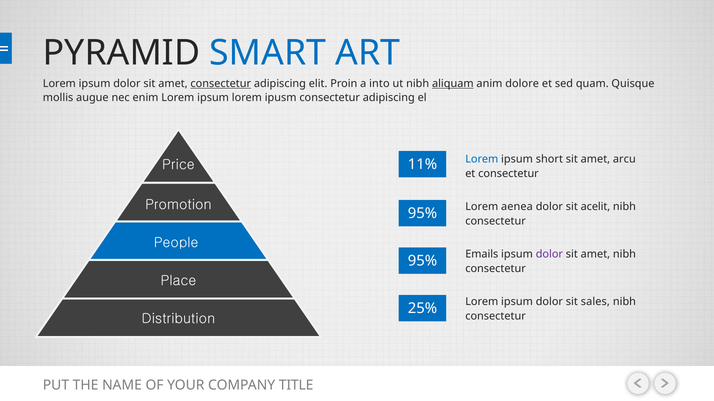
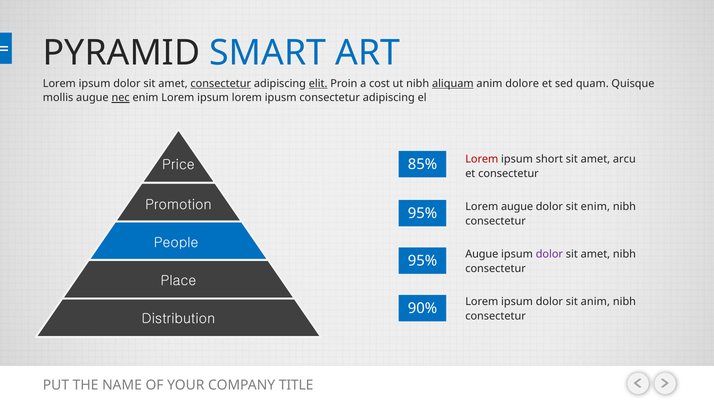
elit underline: none -> present
into: into -> cost
nec underline: none -> present
Lorem at (482, 159) colour: blue -> red
11%: 11% -> 85%
Lorem aenea: aenea -> augue
sit acelit: acelit -> enim
Emails at (482, 255): Emails -> Augue
sit sales: sales -> anim
25%: 25% -> 90%
